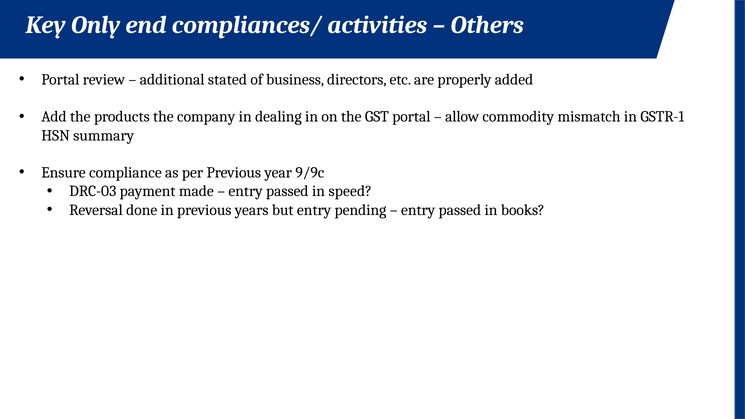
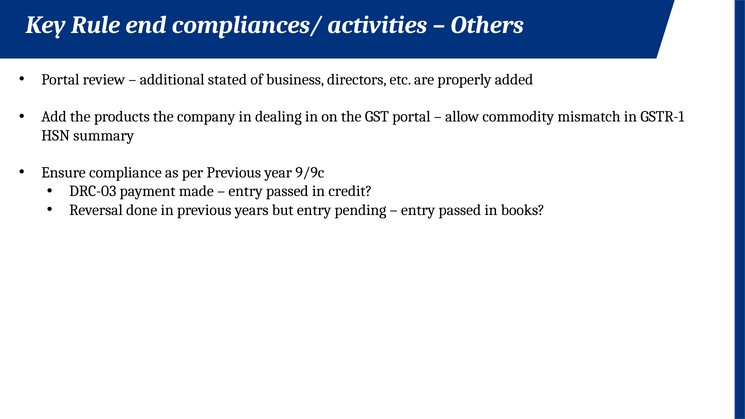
Only: Only -> Rule
speed: speed -> credit
